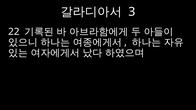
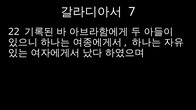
3: 3 -> 7
